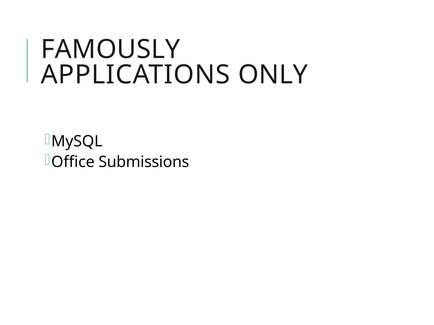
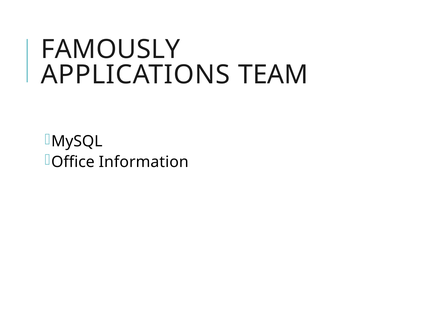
ONLY: ONLY -> TEAM
Submissions: Submissions -> Information
